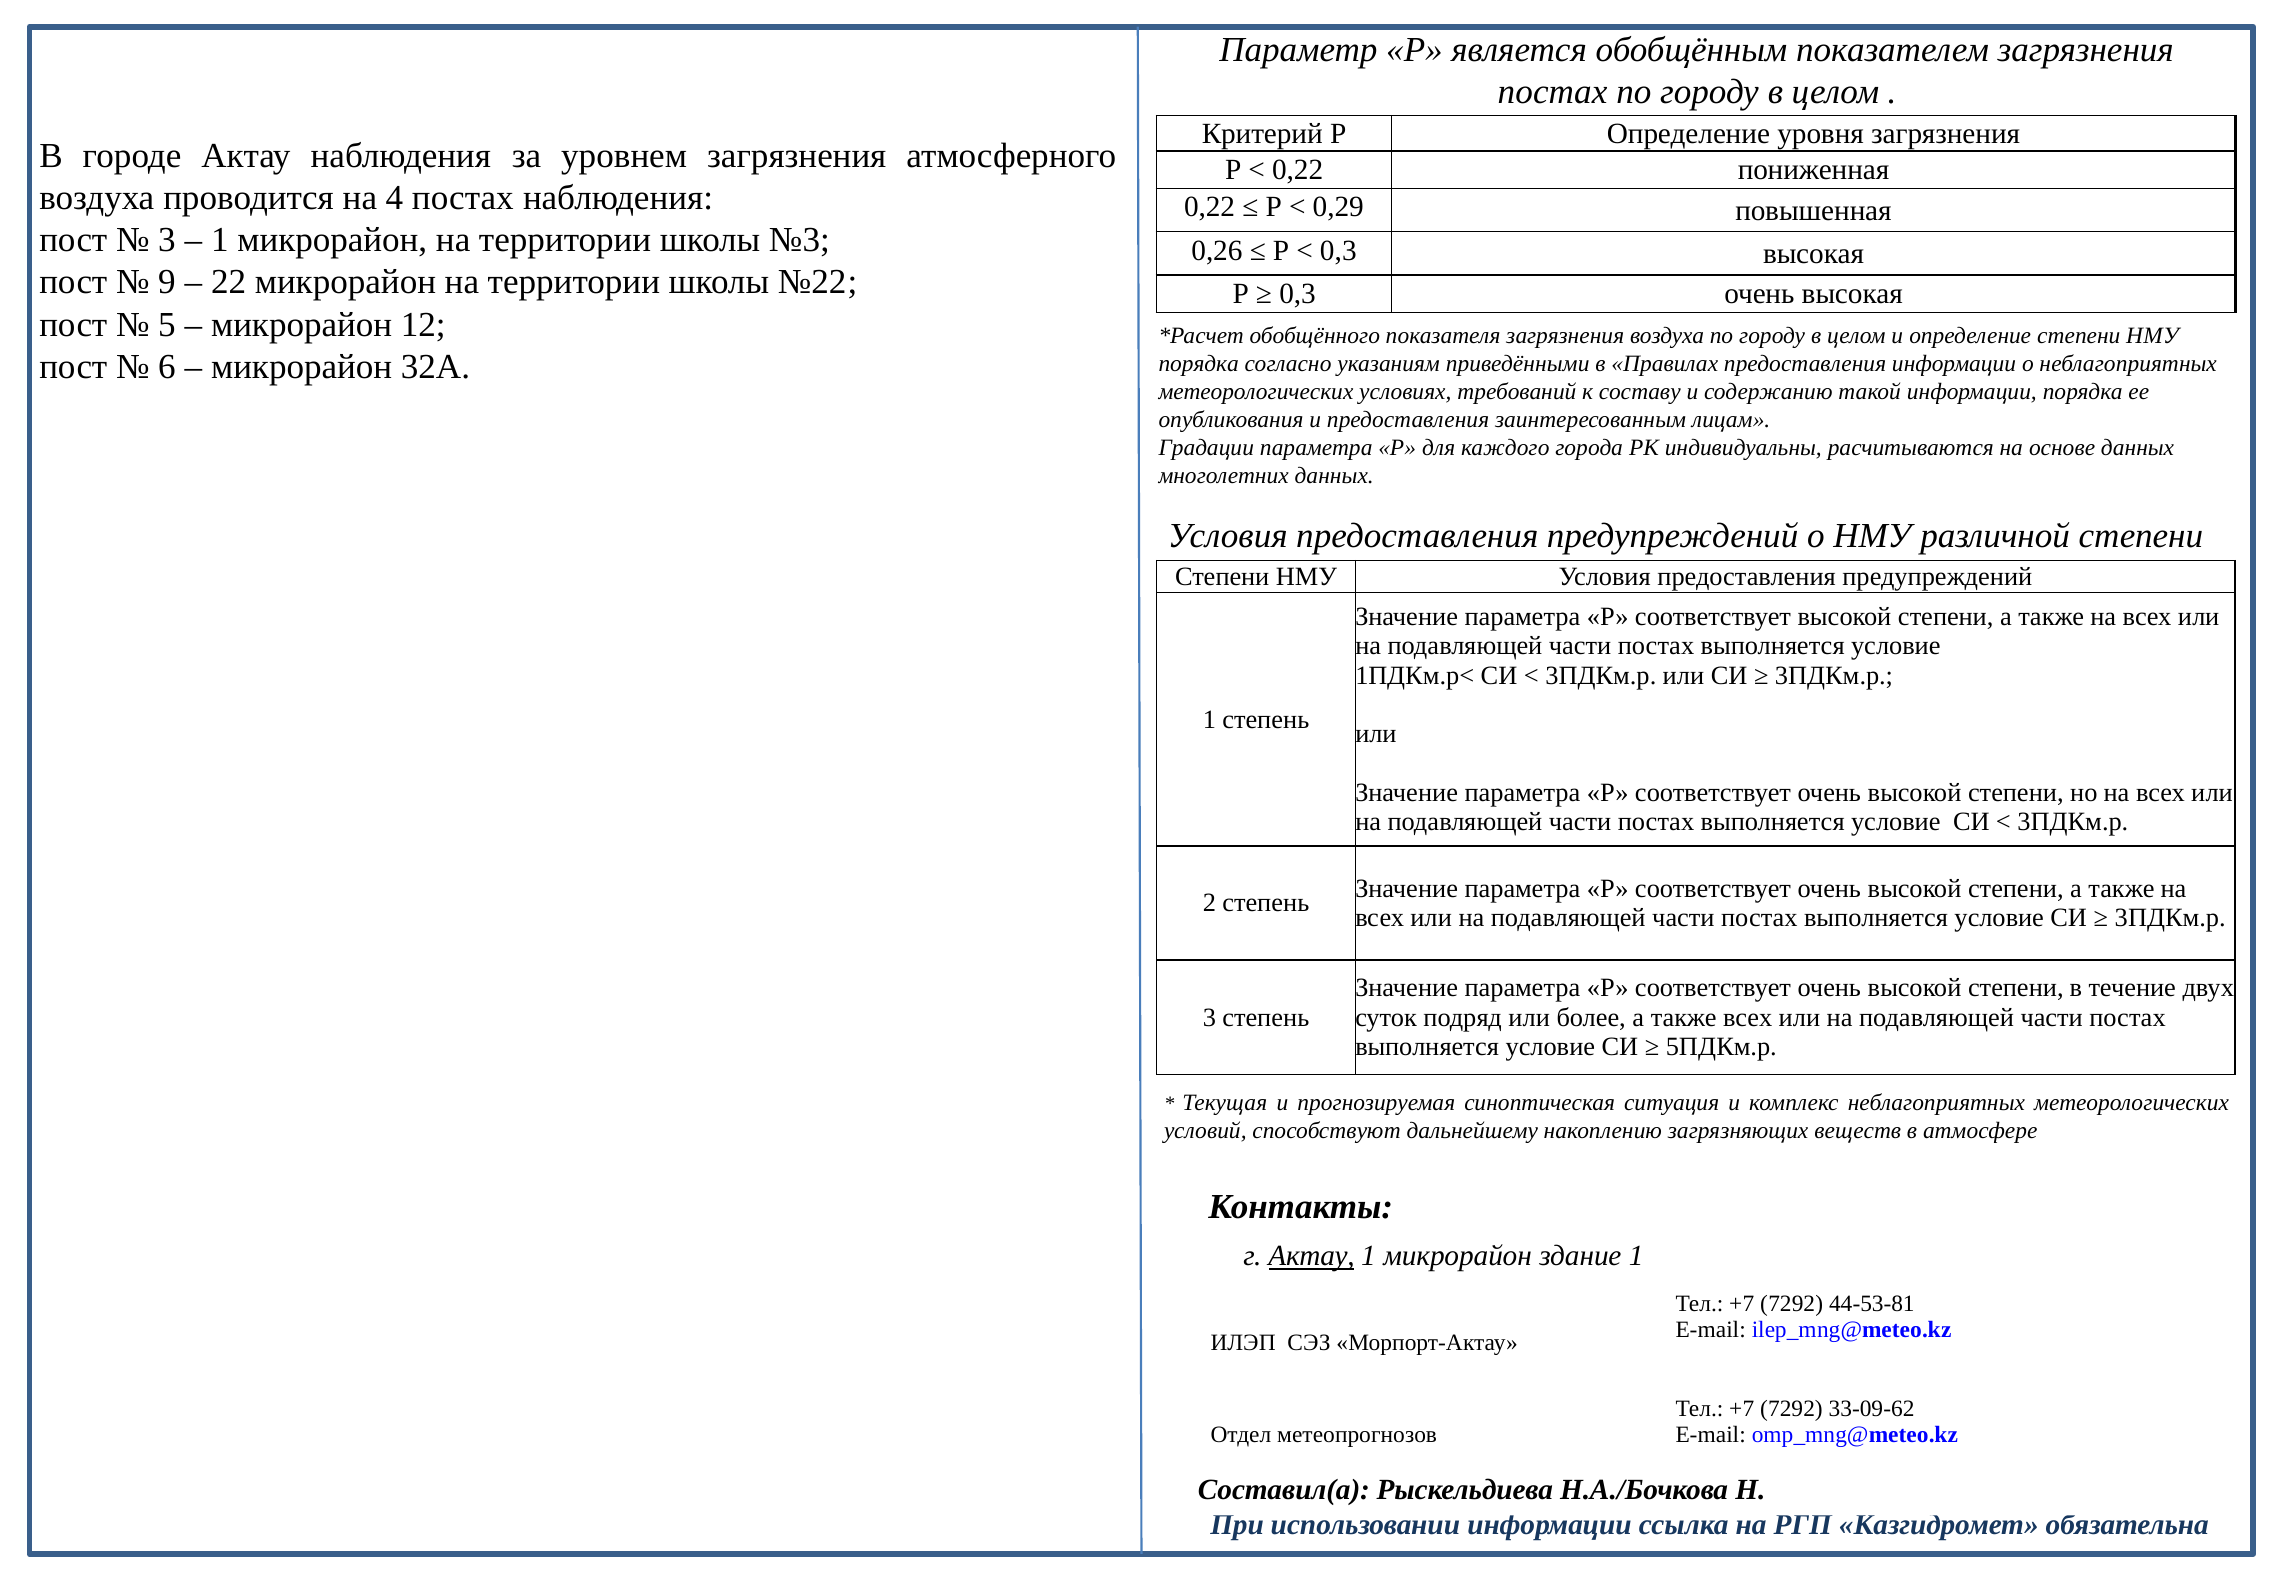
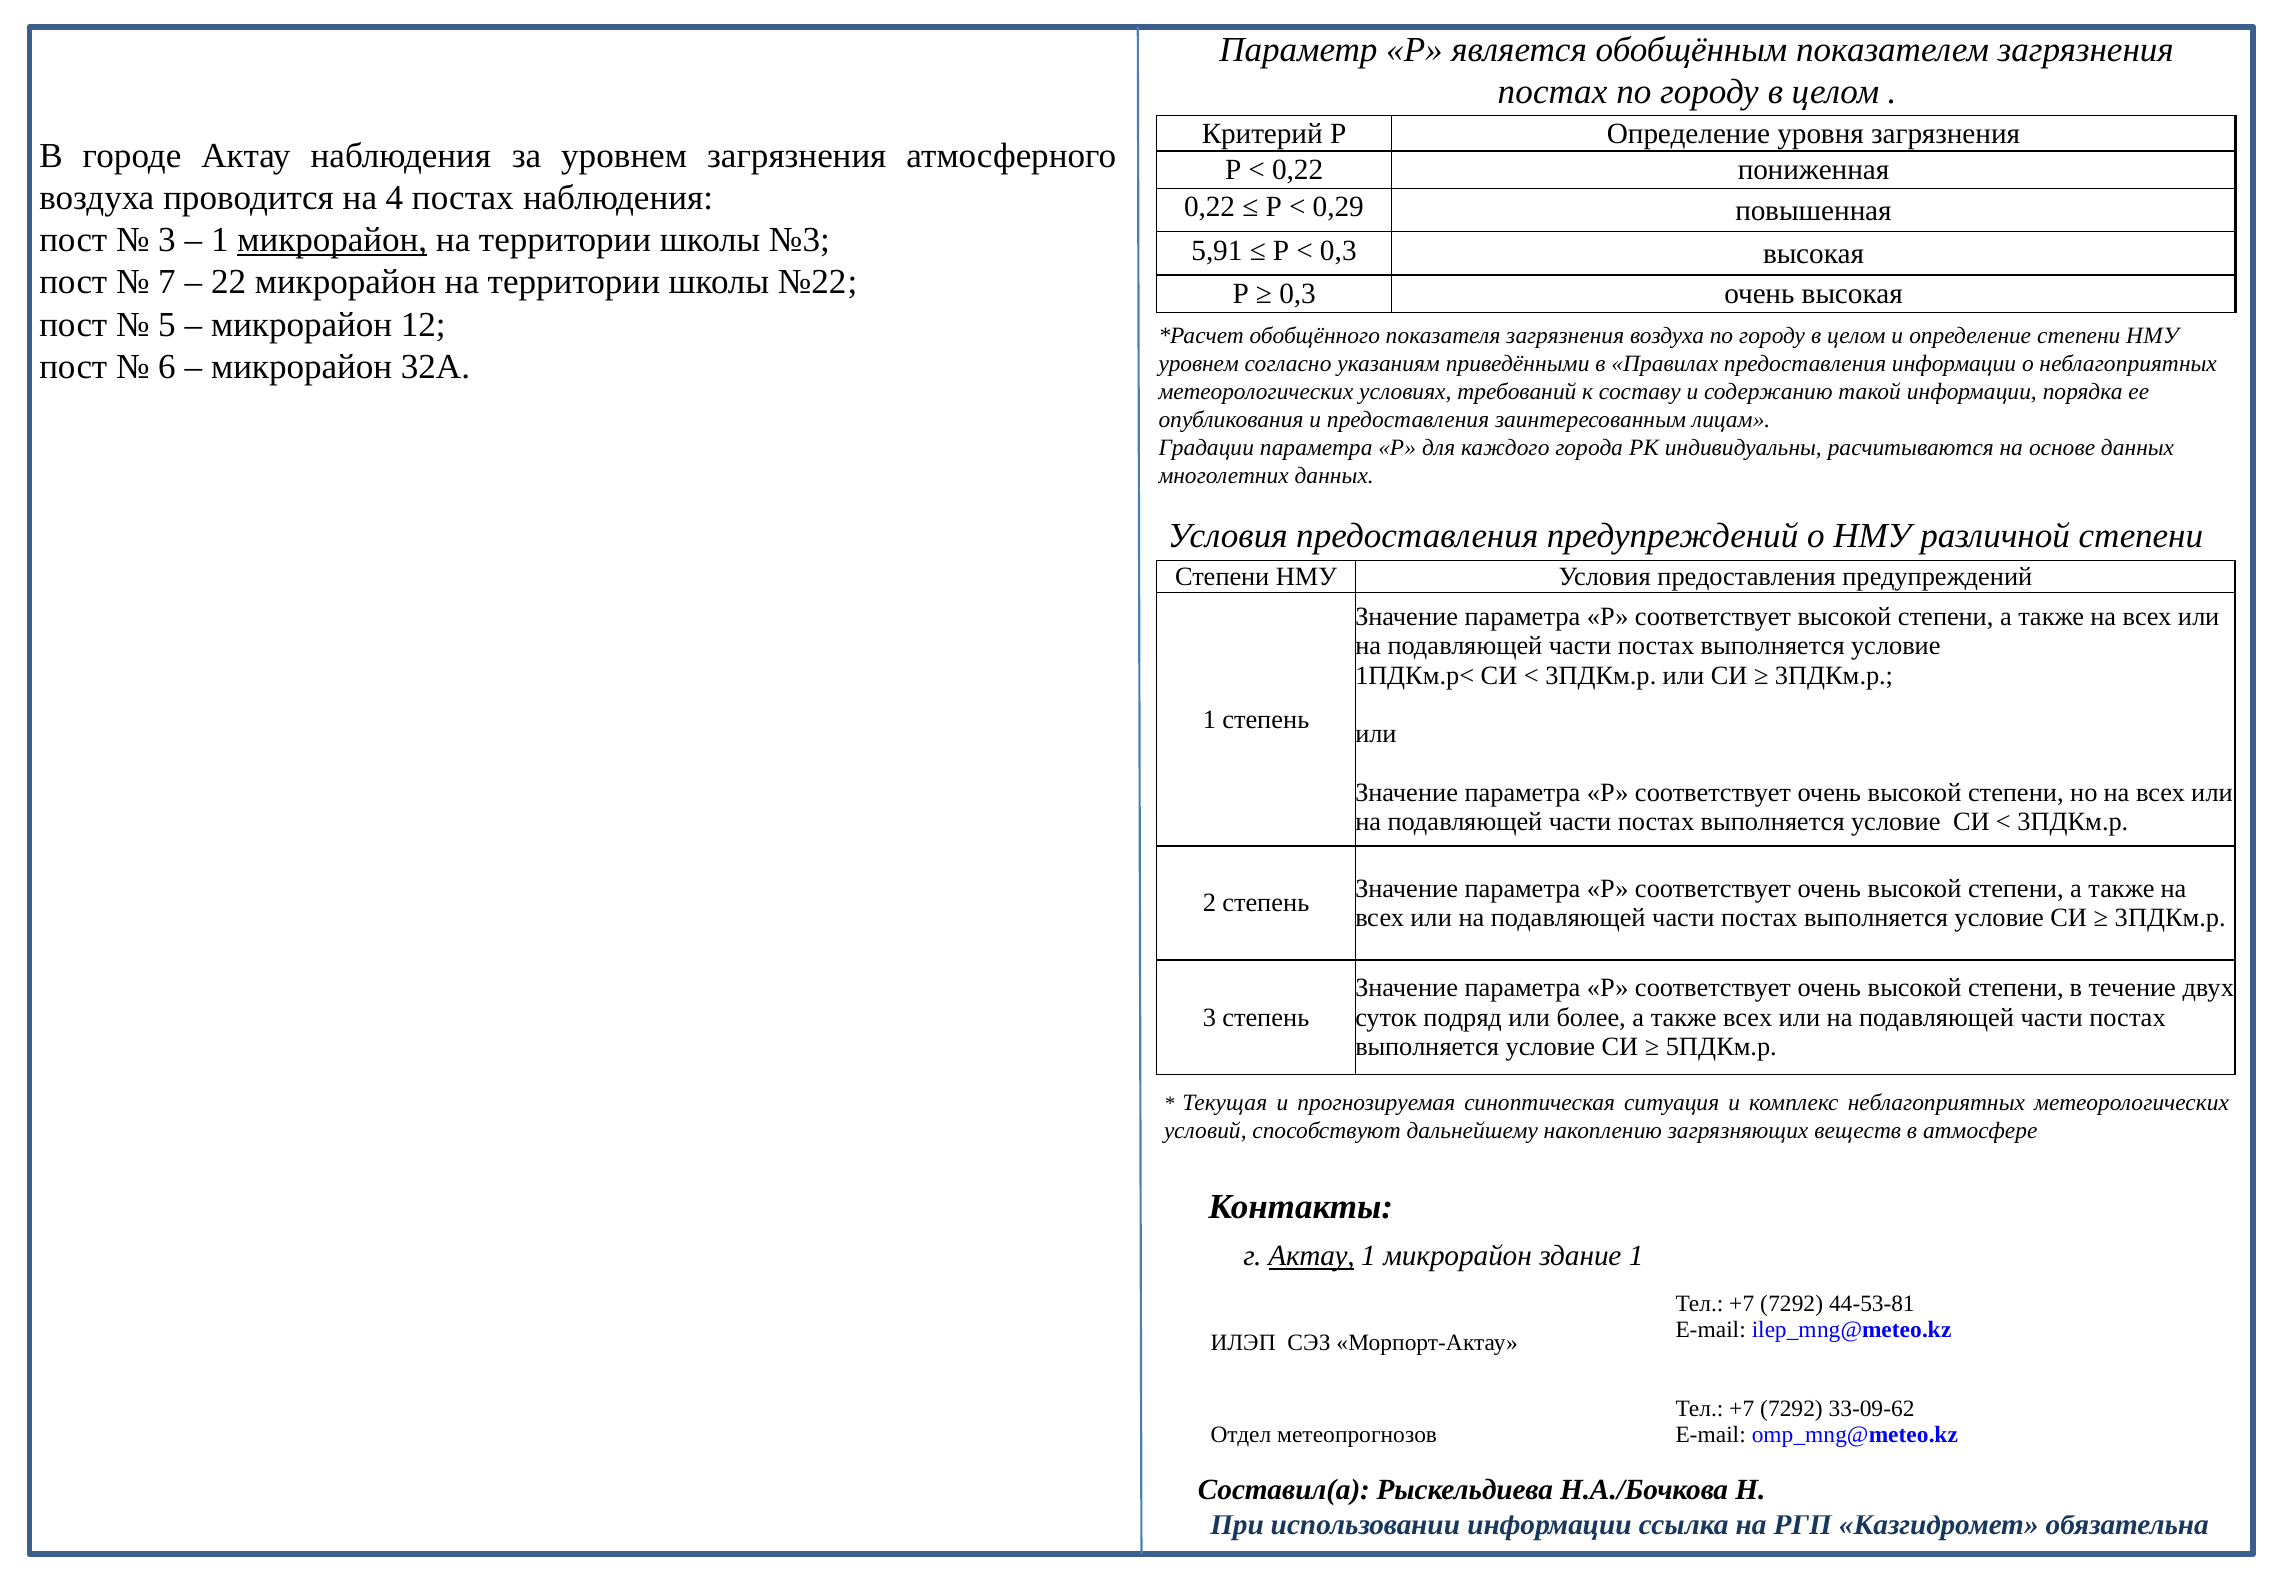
микрорайон at (332, 240) underline: none -> present
0,26: 0,26 -> 5,91
9: 9 -> 7
порядка at (1199, 363): порядка -> уровнем
